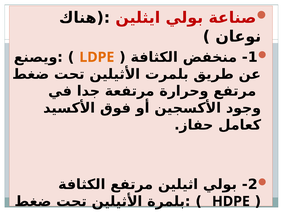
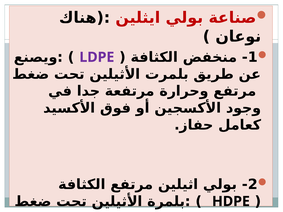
LDPE colour: orange -> purple
